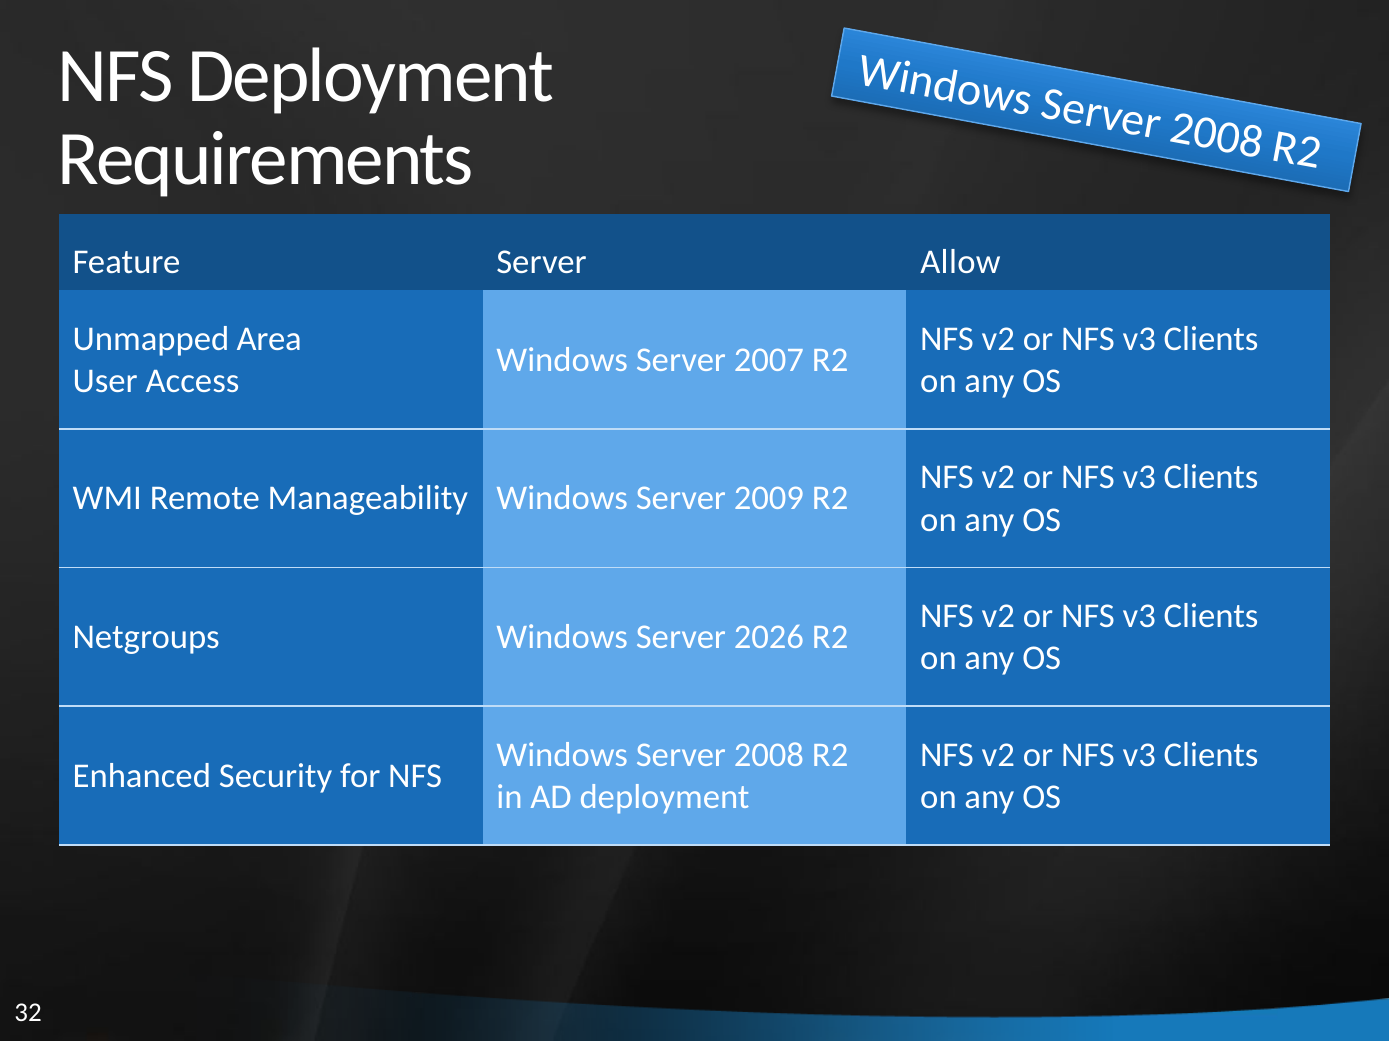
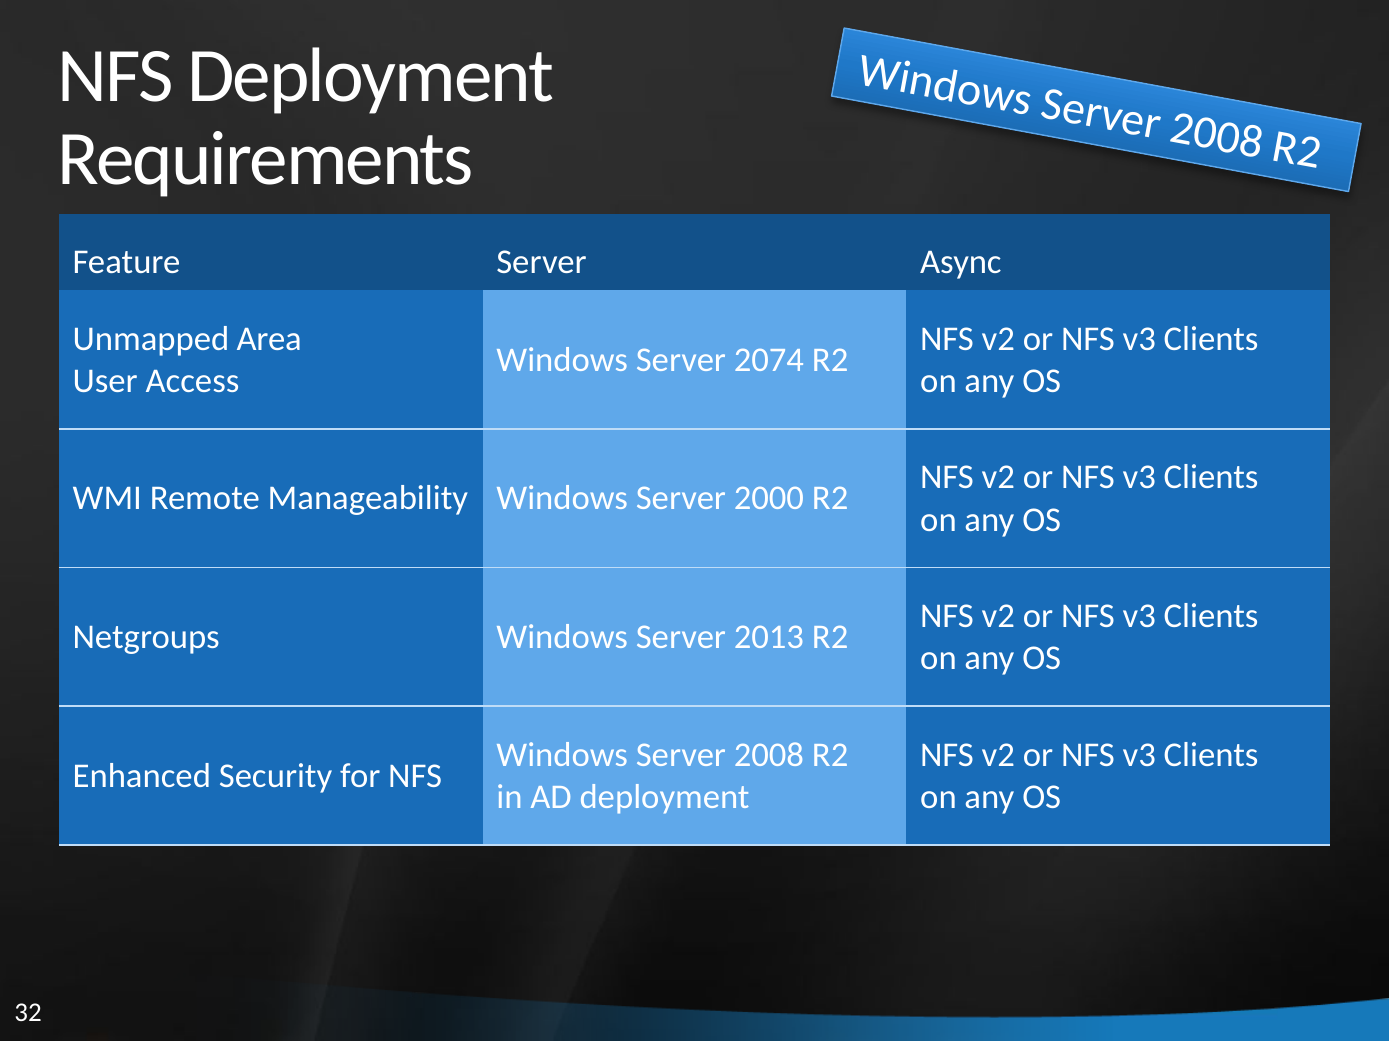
Allow: Allow -> Async
2007: 2007 -> 2074
2009: 2009 -> 2000
2026: 2026 -> 2013
